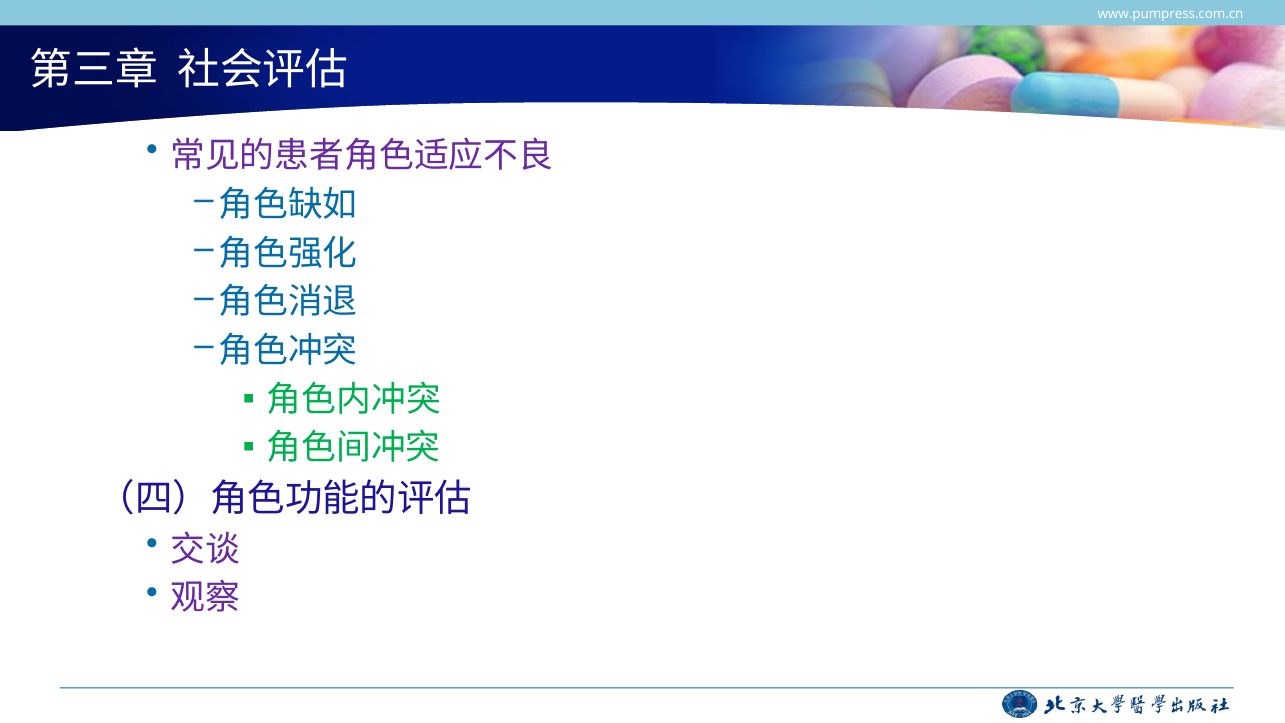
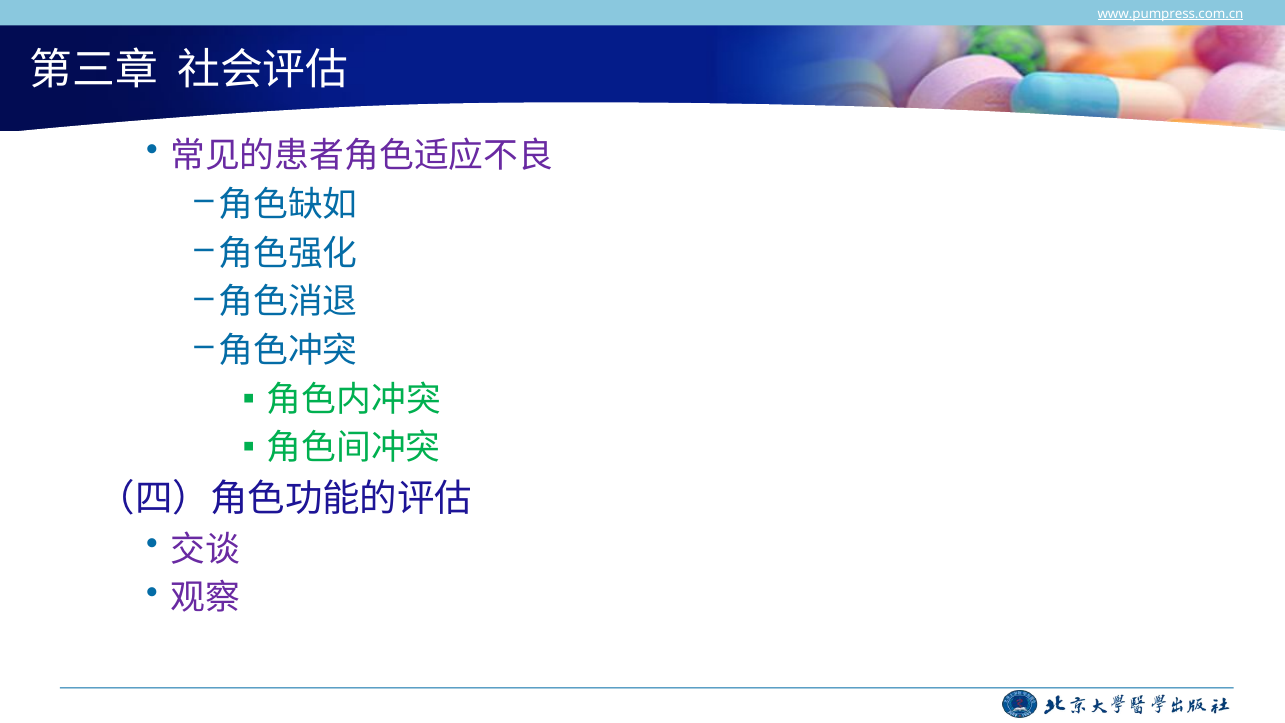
www.pumpress.com.cn underline: none -> present
